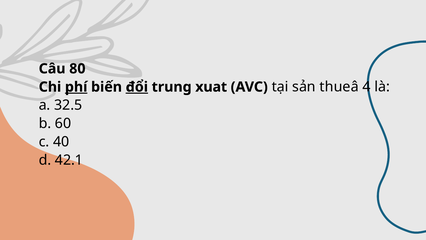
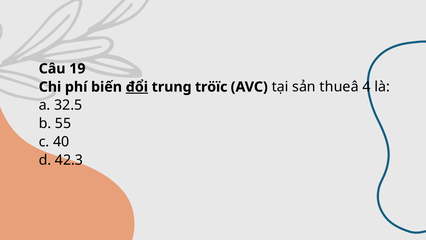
80: 80 -> 19
phí underline: present -> none
xuat: xuat -> tröïc
60: 60 -> 55
42.1: 42.1 -> 42.3
